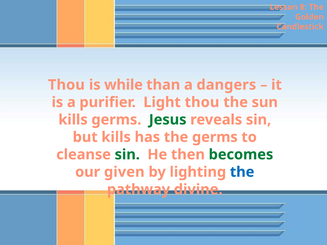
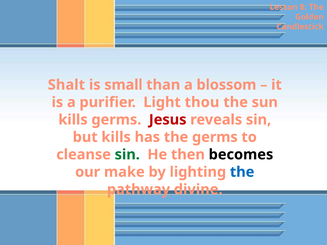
Thou at (66, 85): Thou -> Shalt
while: while -> small
dangers: dangers -> blossom
Jesus colour: green -> red
becomes colour: green -> black
given: given -> make
